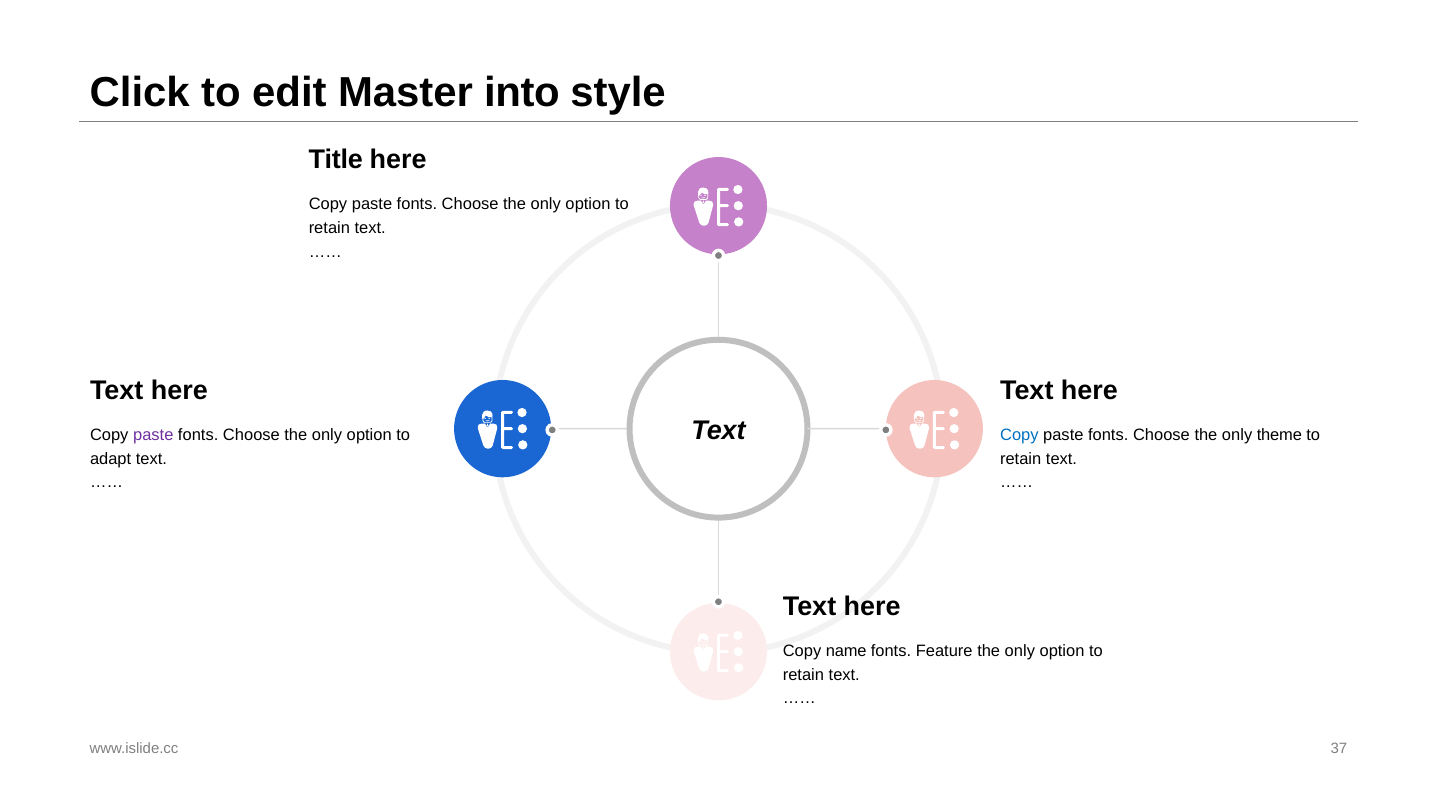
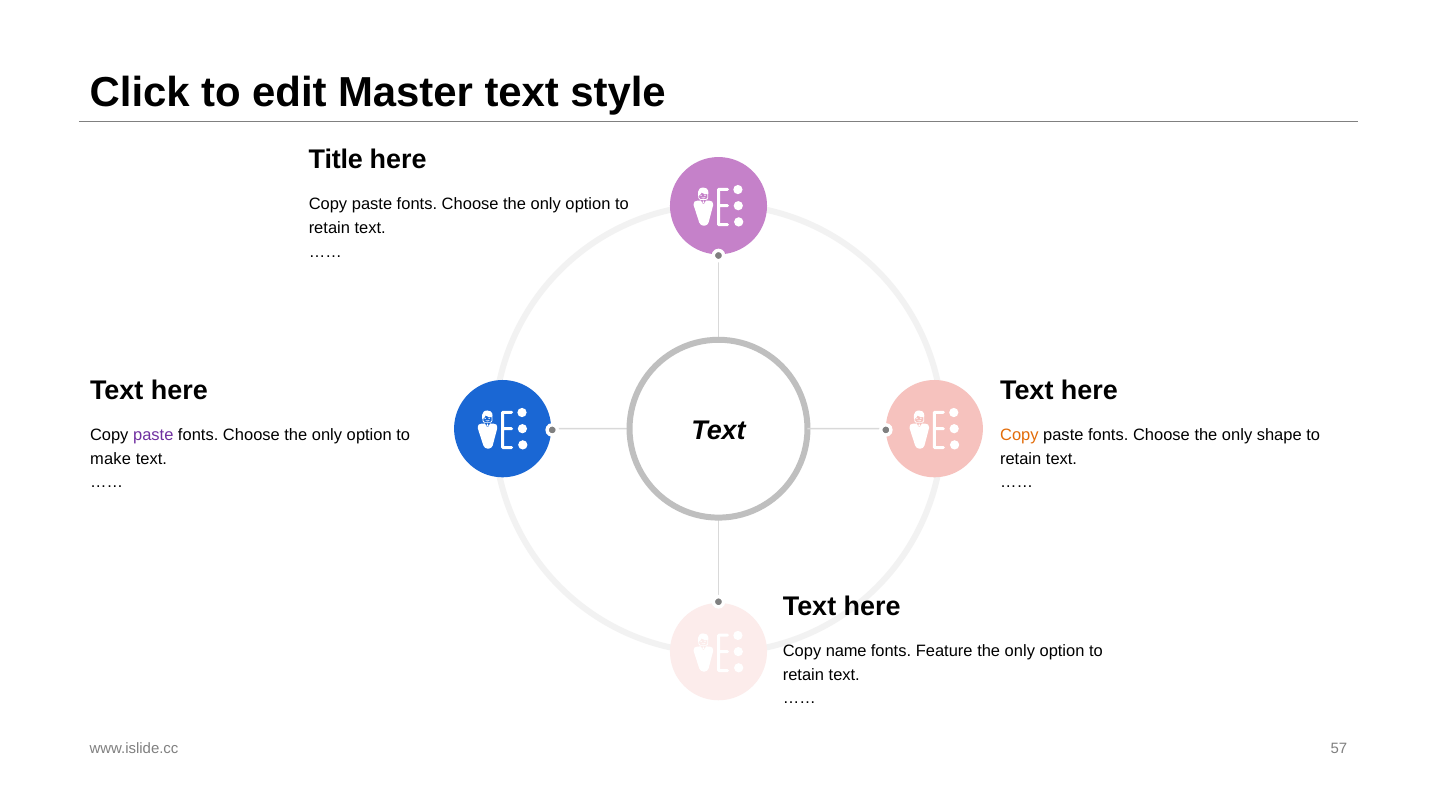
Master into: into -> text
Copy at (1019, 435) colour: blue -> orange
theme: theme -> shape
adapt: adapt -> make
37: 37 -> 57
